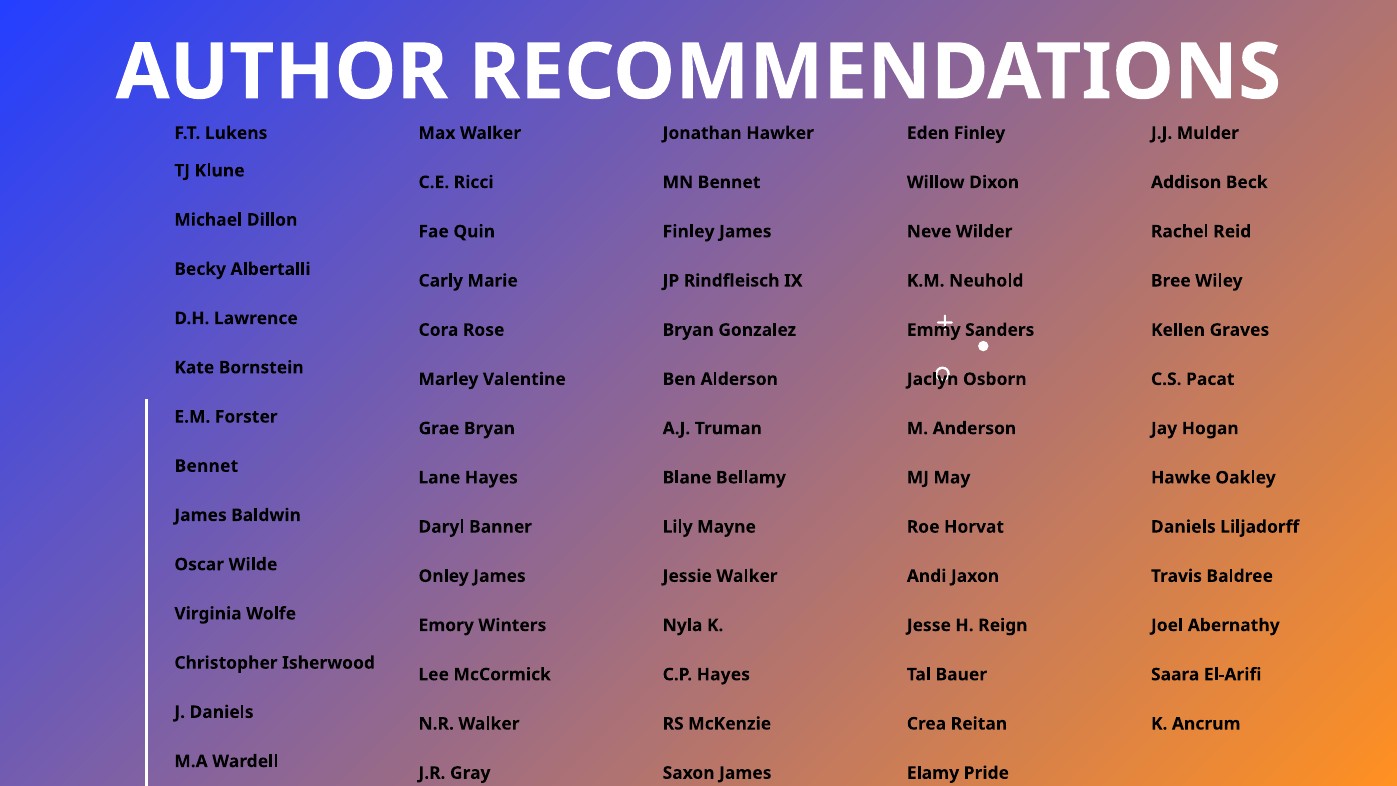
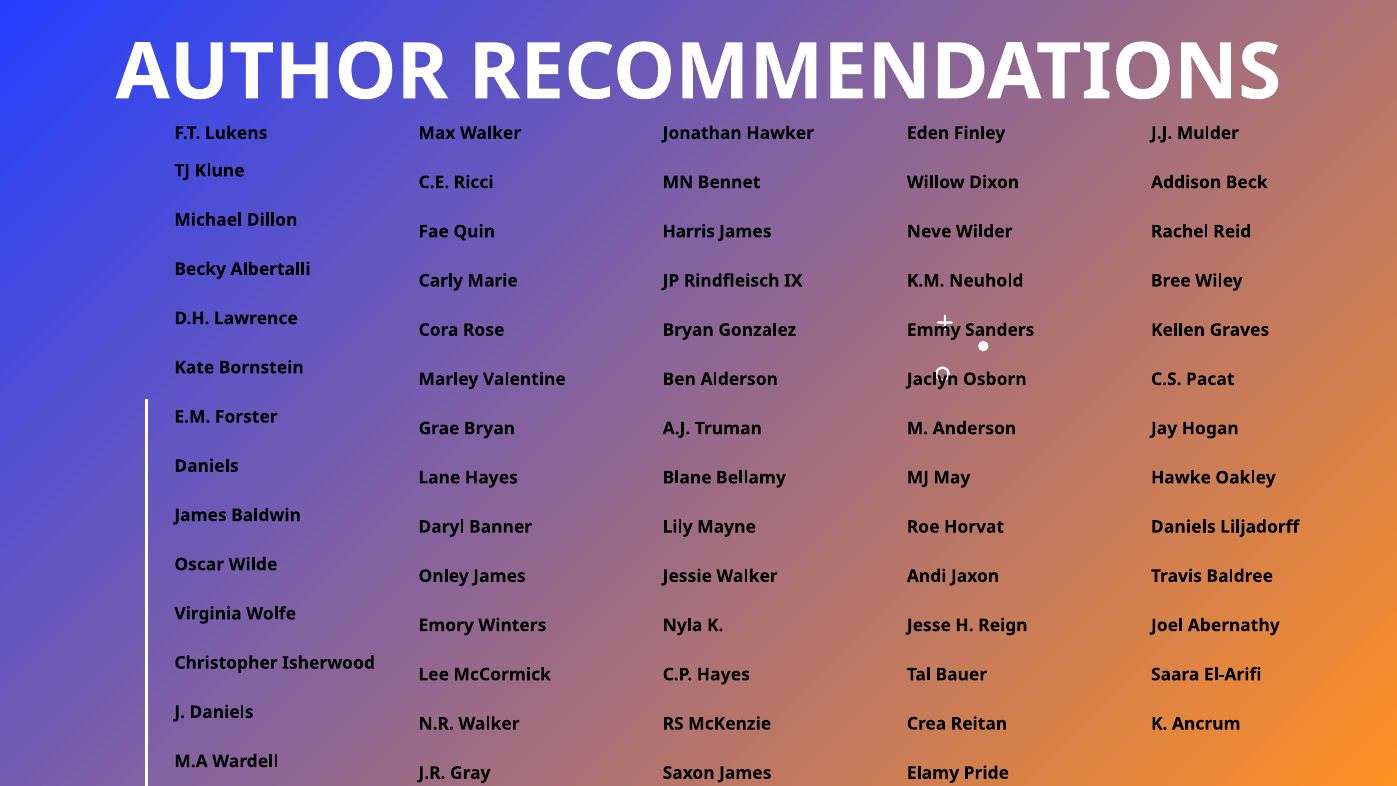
Finley at (689, 232): Finley -> Harris
Bennet at (206, 466): Bennet -> Daniels
